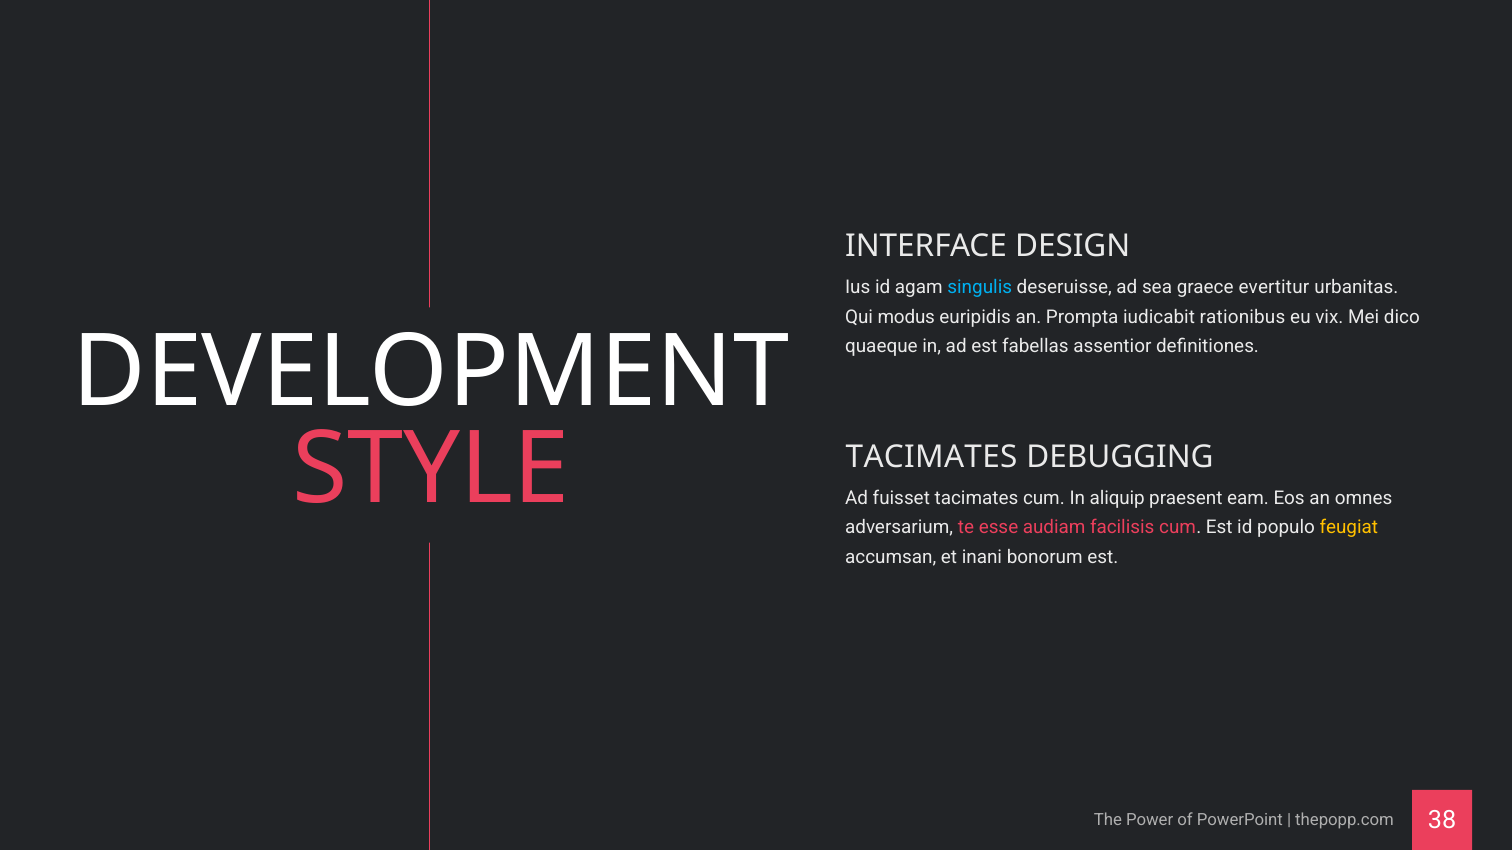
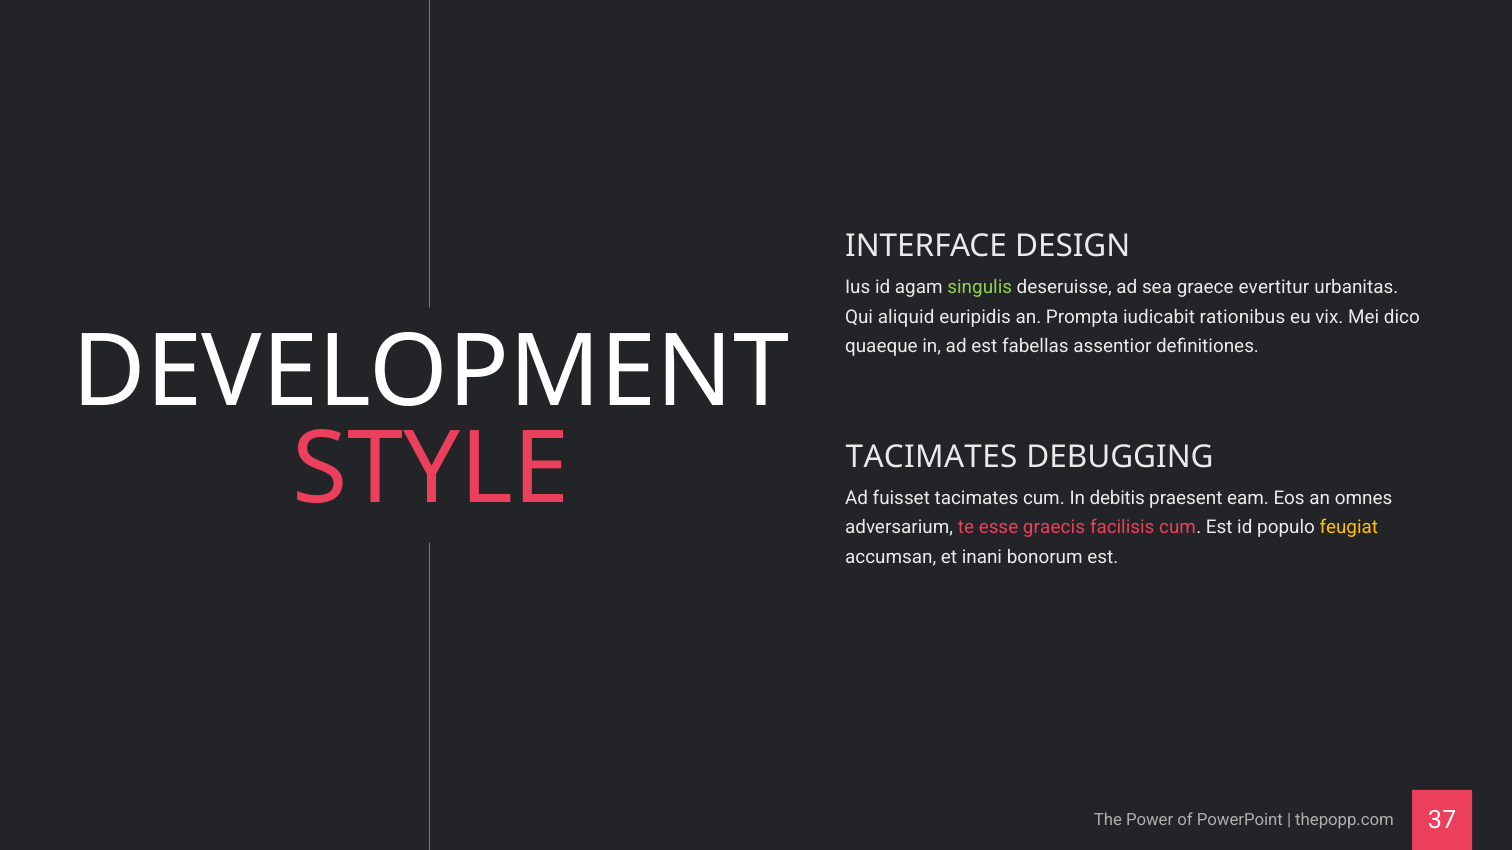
singulis colour: light blue -> light green
modus: modus -> aliquid
aliquip: aliquip -> debitis
audiam: audiam -> graecis
38: 38 -> 37
